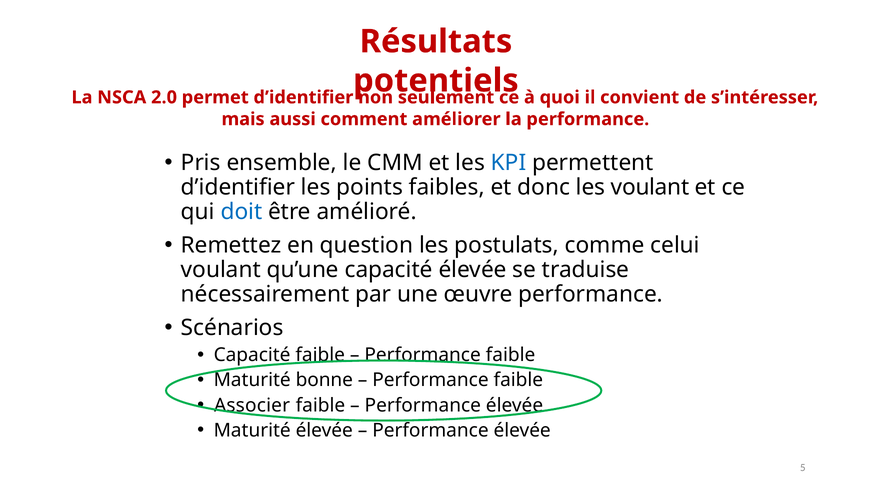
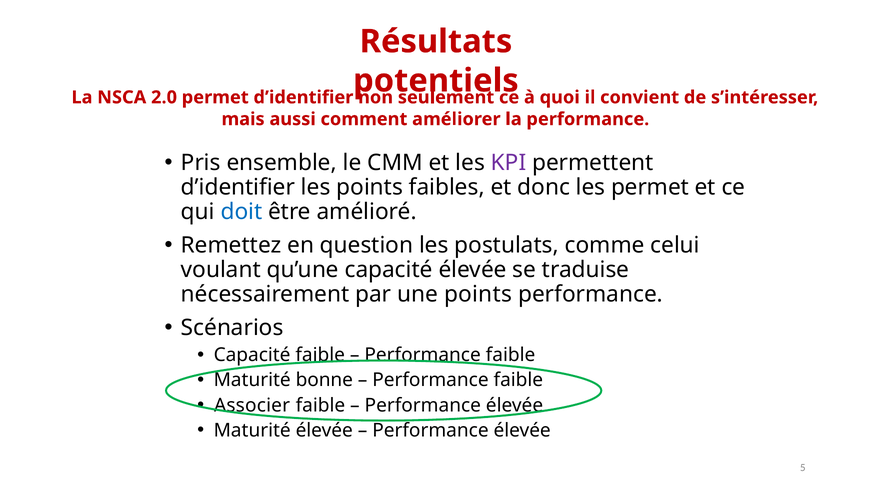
KPI colour: blue -> purple
les voulant: voulant -> permet
une œuvre: œuvre -> points
